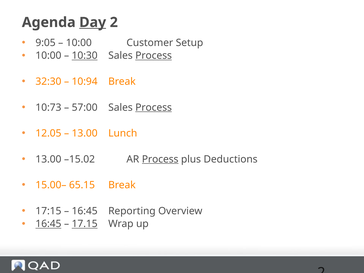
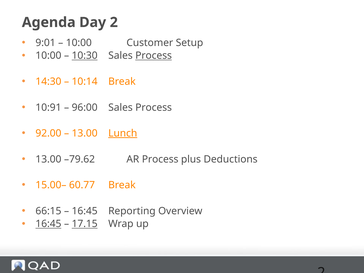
Day underline: present -> none
9:05: 9:05 -> 9:01
32:30: 32:30 -> 14:30
10:94: 10:94 -> 10:14
10:73: 10:73 -> 10:91
57:00: 57:00 -> 96:00
Process at (154, 107) underline: present -> none
12.05: 12.05 -> 92.00
Lunch underline: none -> present
–15.02: –15.02 -> –79.62
Process at (160, 159) underline: present -> none
65.15: 65.15 -> 60.77
17:15: 17:15 -> 66:15
